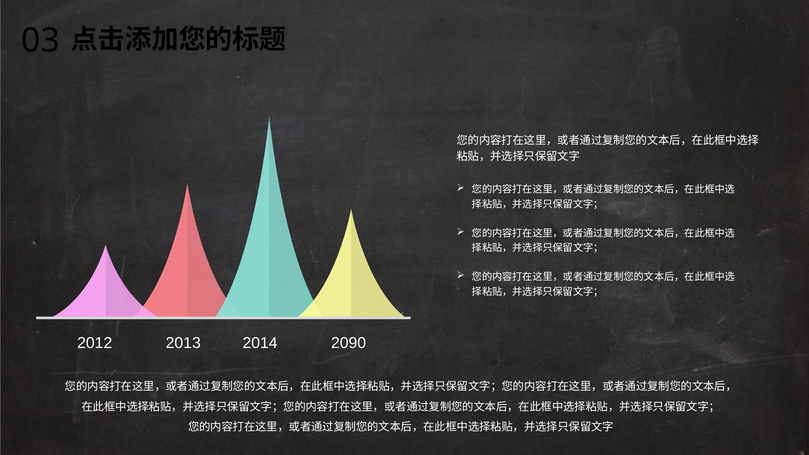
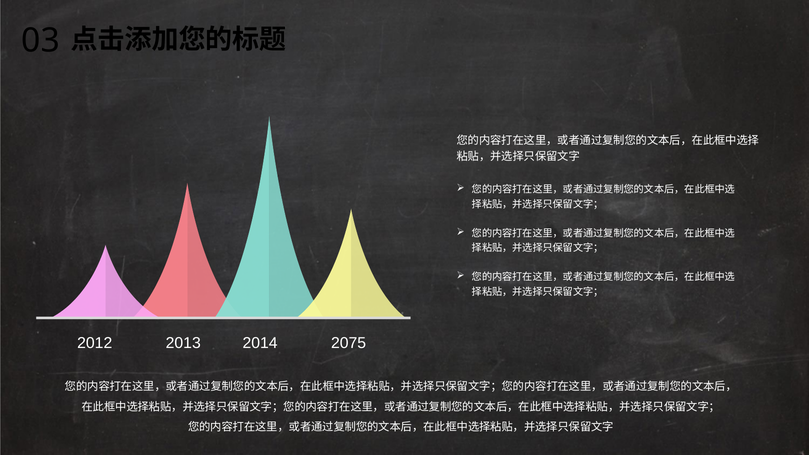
2090: 2090 -> 2075
